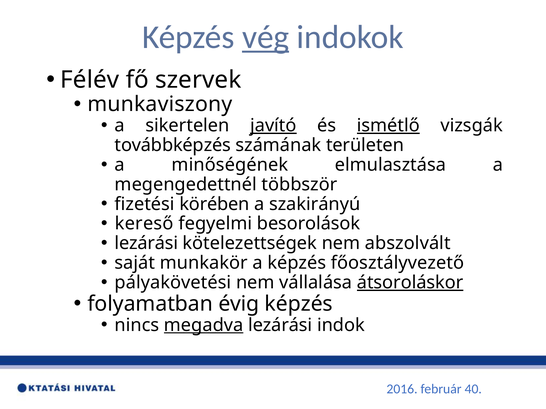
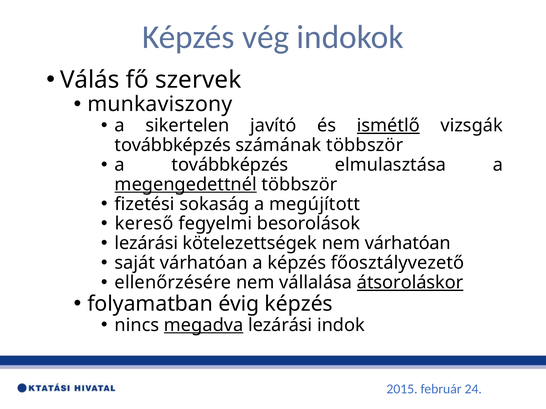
vég underline: present -> none
Félév: Félév -> Válás
javító underline: present -> none
számának területen: területen -> többször
a minőségének: minőségének -> továbbképzés
megengedettnél underline: none -> present
körében: körében -> sokaság
szakirányú: szakirányú -> megújított
nem abszolvált: abszolvált -> várhatóan
saját munkakör: munkakör -> várhatóan
pályakövetési: pályakövetési -> ellenőrzésére
2016: 2016 -> 2015
40: 40 -> 24
